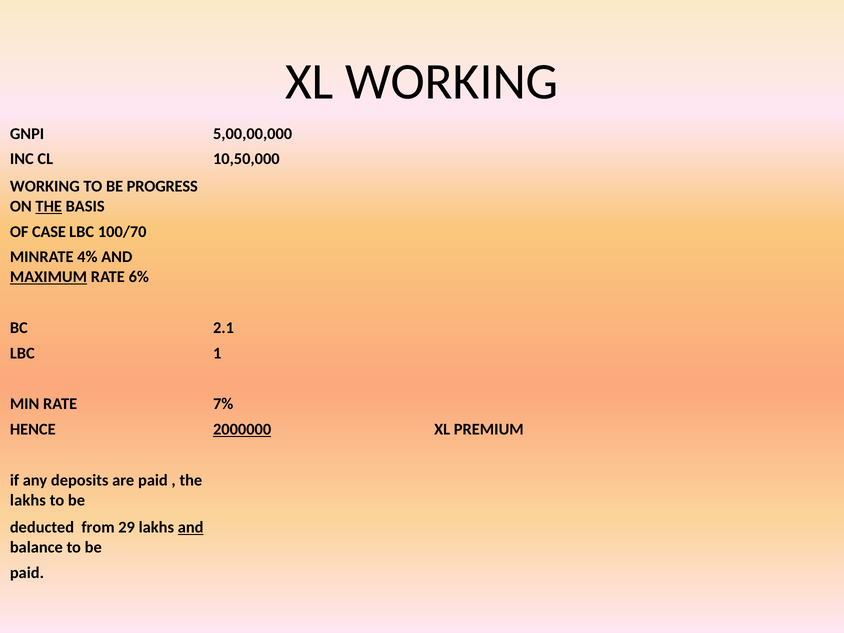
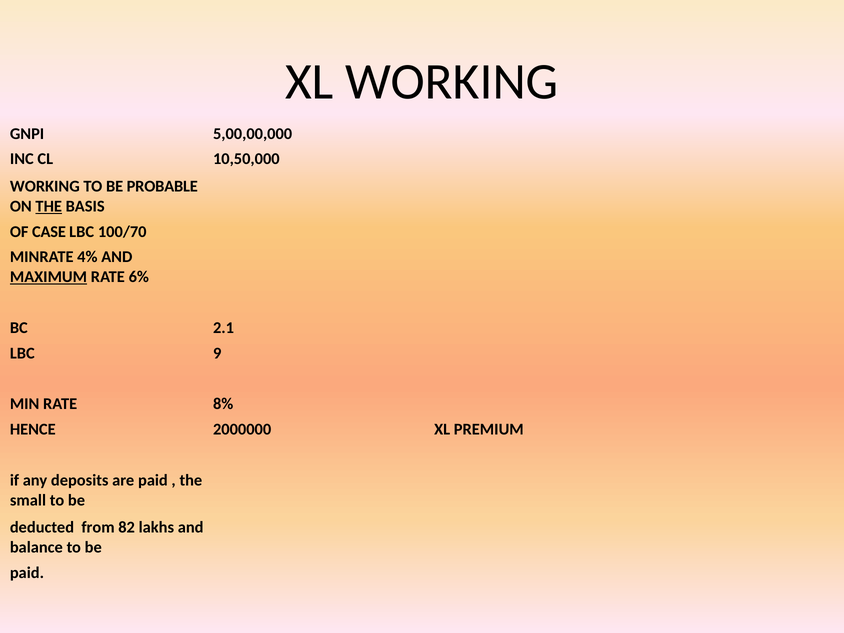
PROGRESS: PROGRESS -> PROBABLE
1: 1 -> 9
7%: 7% -> 8%
2000000 underline: present -> none
lakhs at (28, 500): lakhs -> small
29: 29 -> 82
and at (191, 527) underline: present -> none
